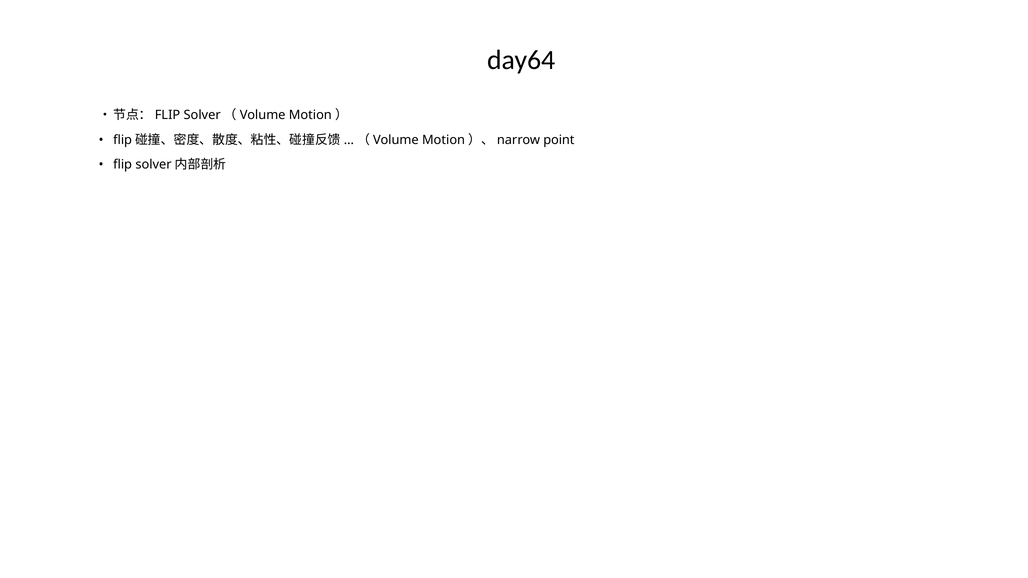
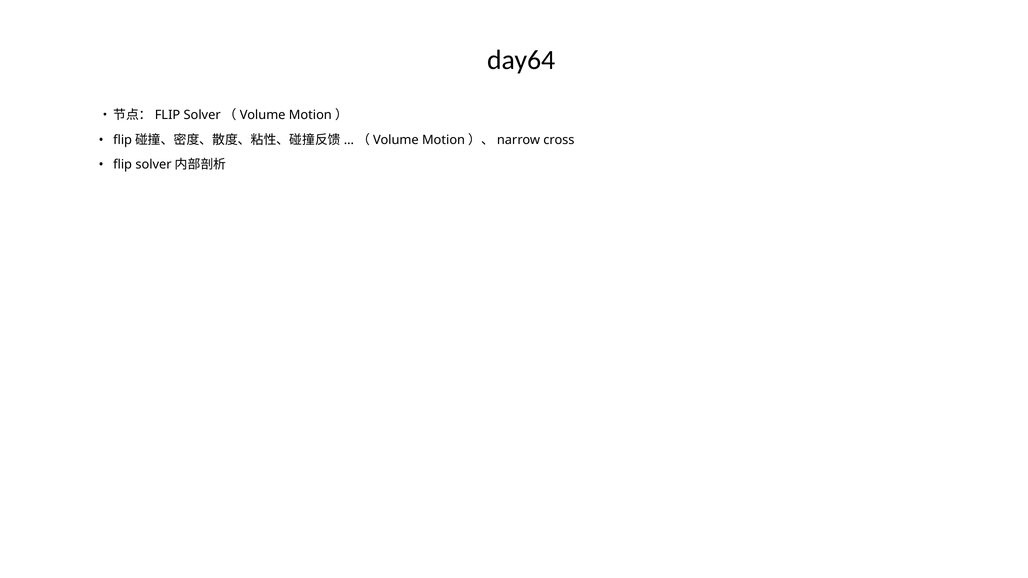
point: point -> cross
